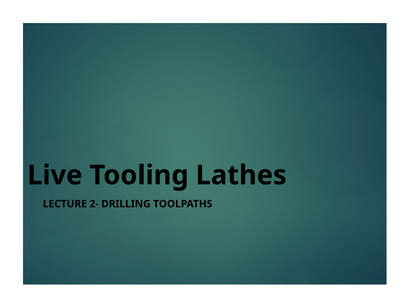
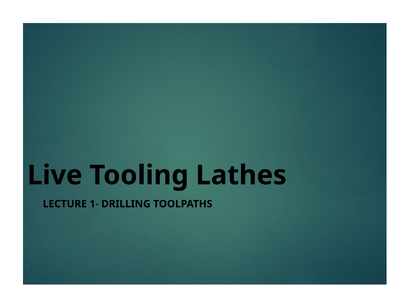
2-: 2- -> 1-
